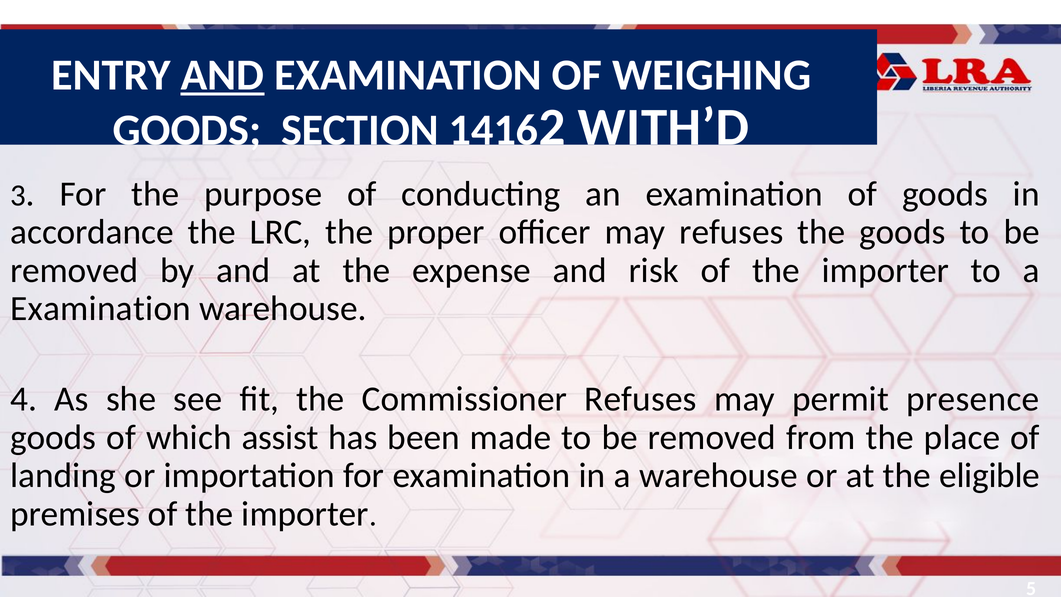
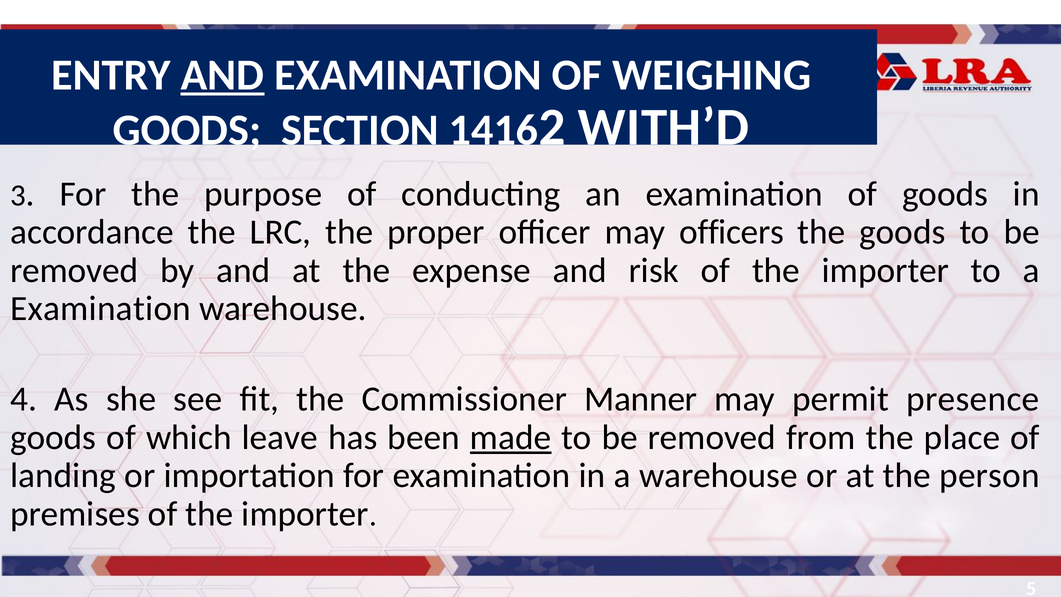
may refuses: refuses -> officers
Commissioner Refuses: Refuses -> Manner
assist: assist -> leave
made underline: none -> present
eligible: eligible -> person
